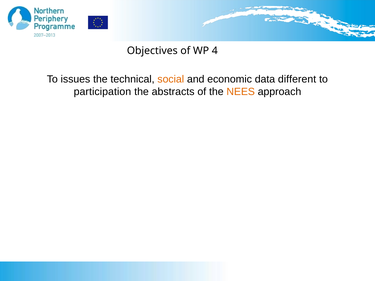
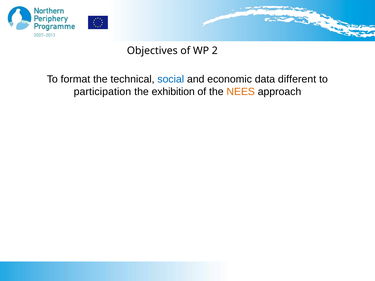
4: 4 -> 2
issues: issues -> format
social colour: orange -> blue
abstracts: abstracts -> exhibition
